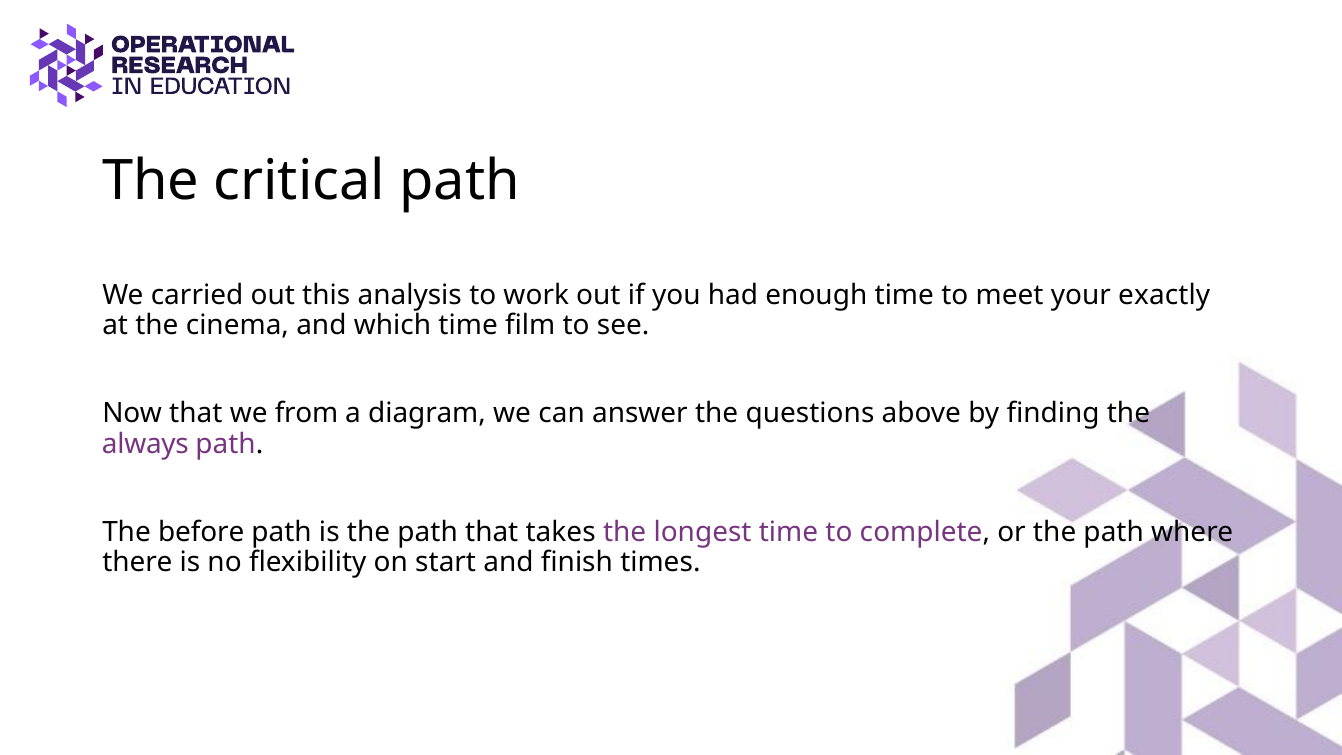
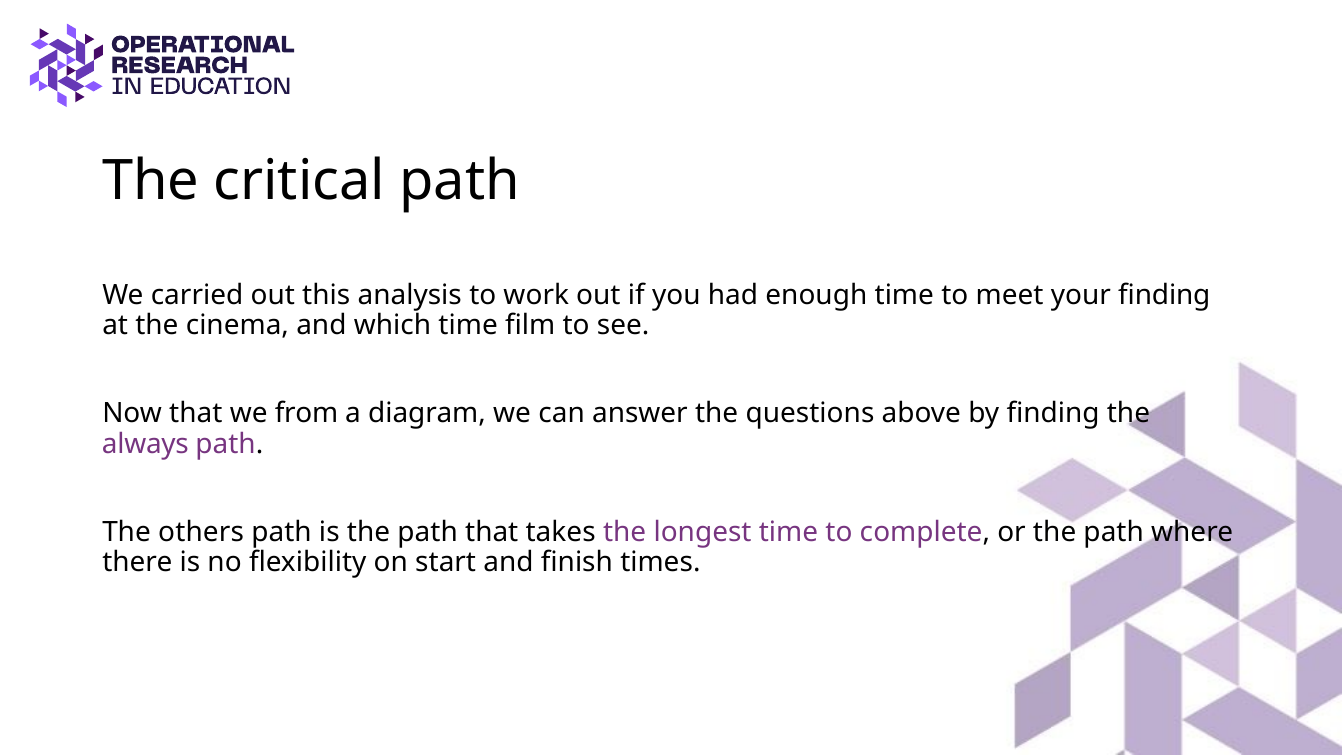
your exactly: exactly -> finding
before: before -> others
